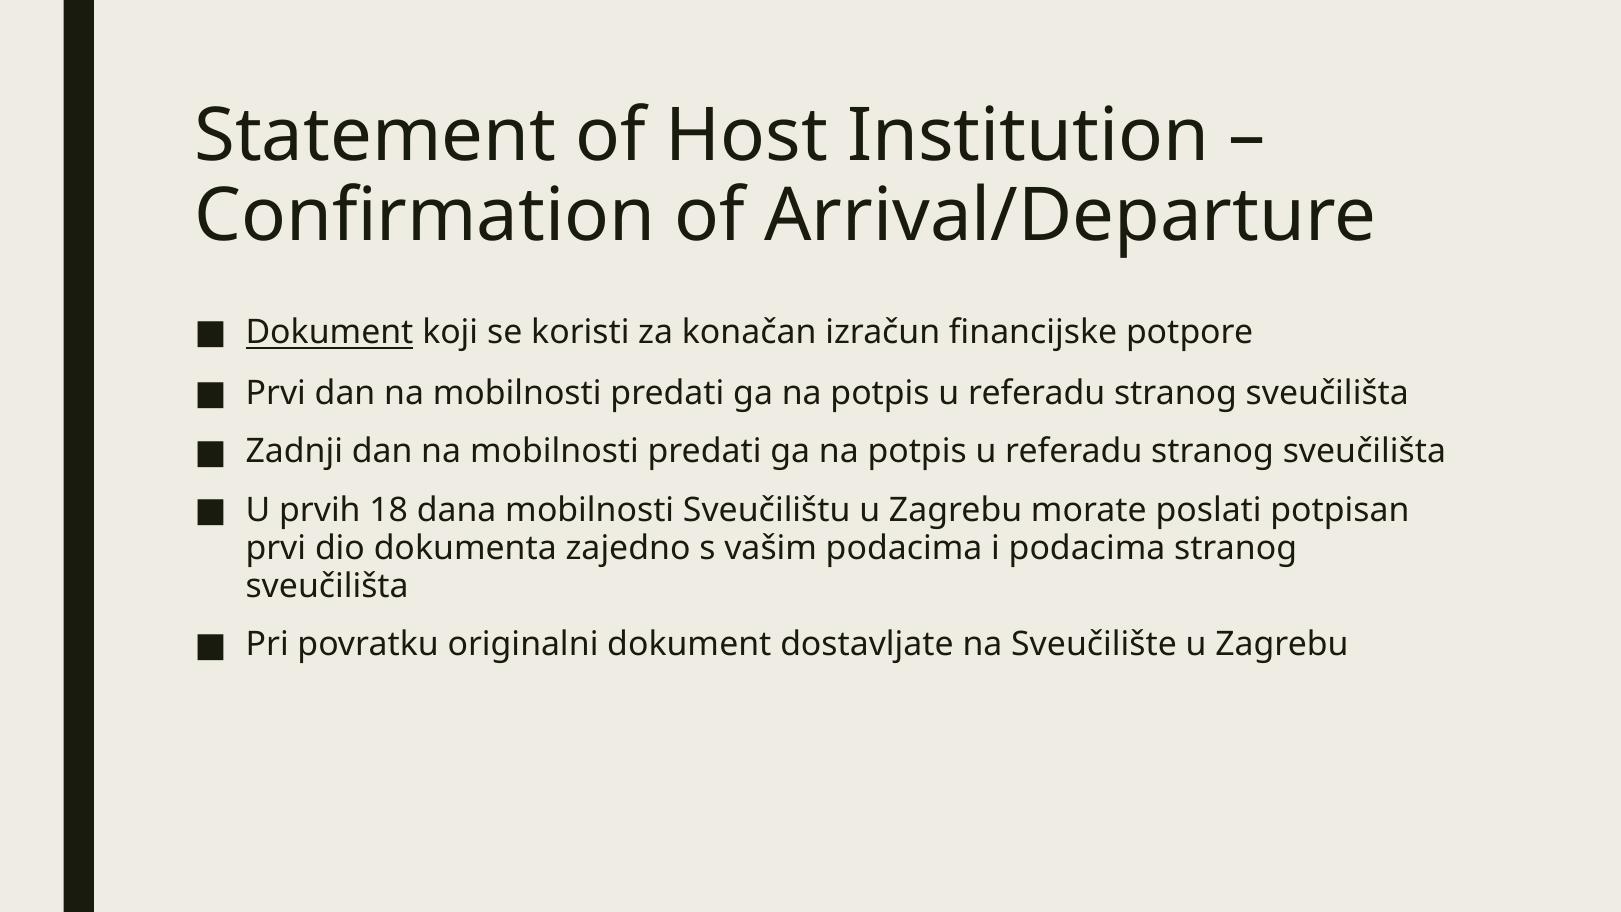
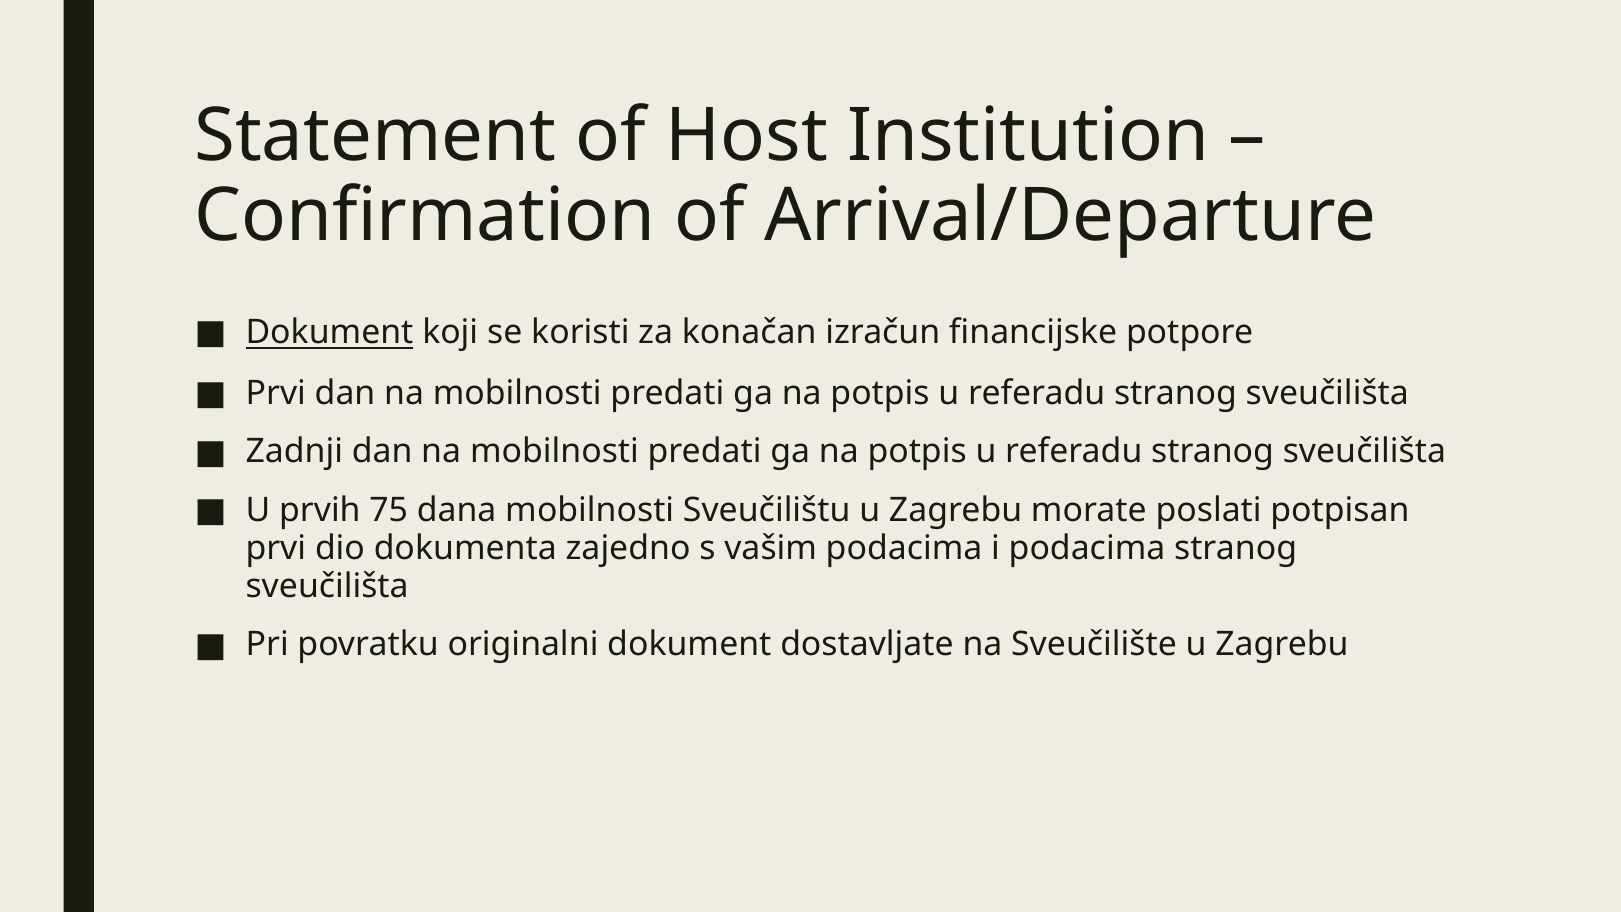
18: 18 -> 75
